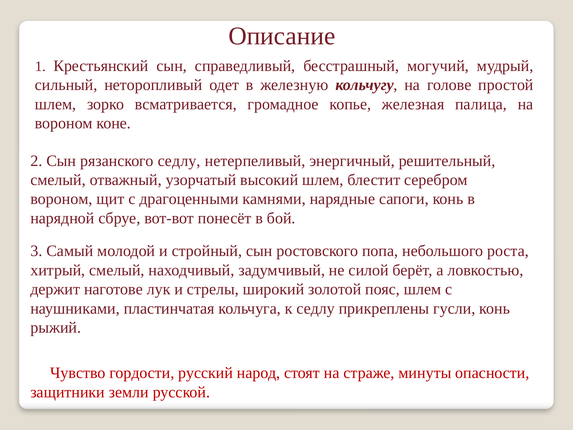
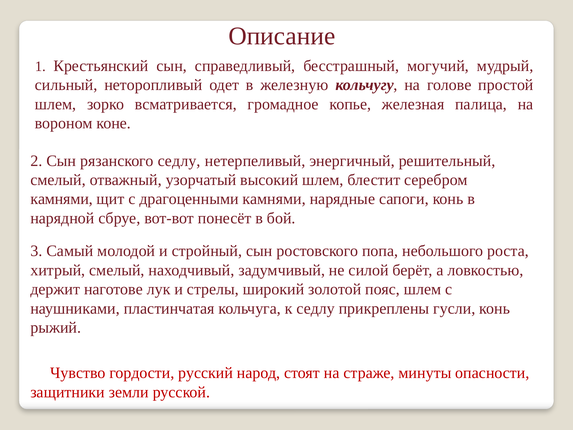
вороном at (62, 199): вороном -> камнями
